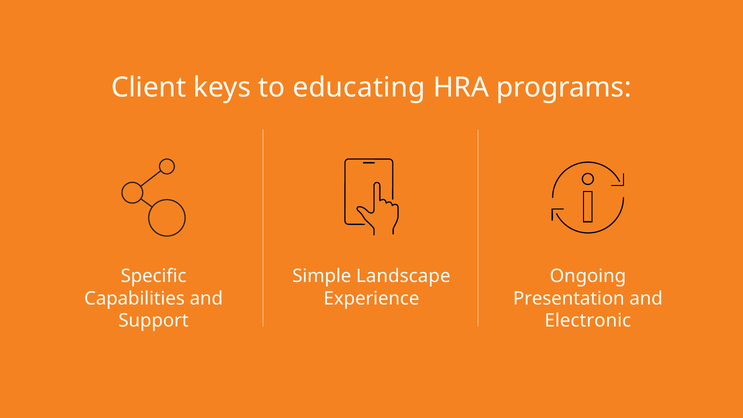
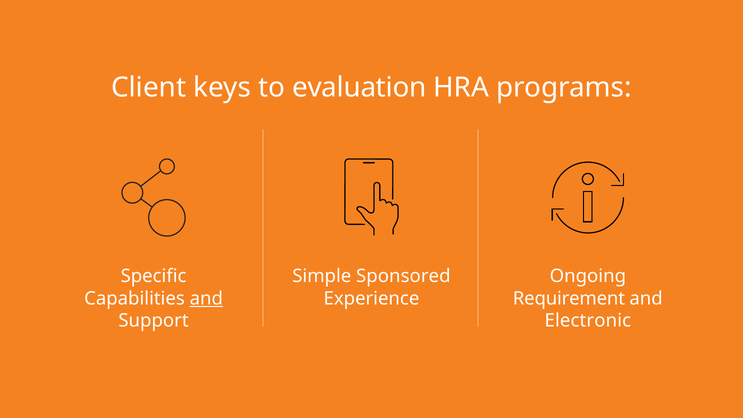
educating: educating -> evaluation
Landscape: Landscape -> Sponsored
and at (206, 298) underline: none -> present
Presentation: Presentation -> Requirement
